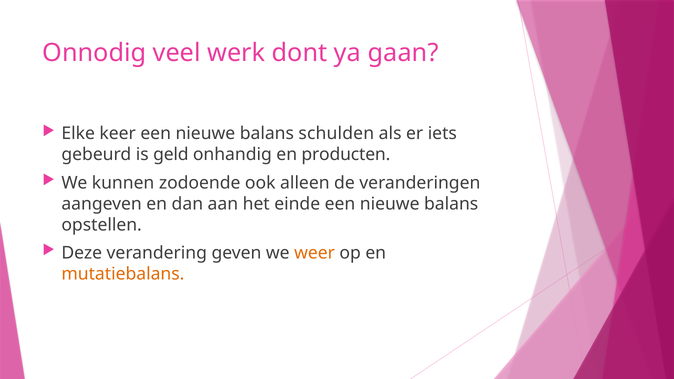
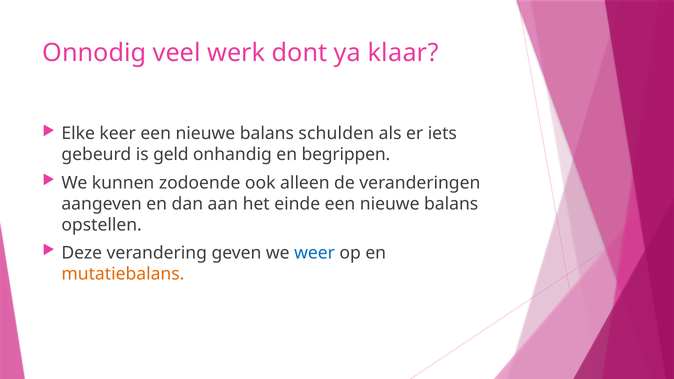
gaan: gaan -> klaar
producten: producten -> begrippen
weer colour: orange -> blue
